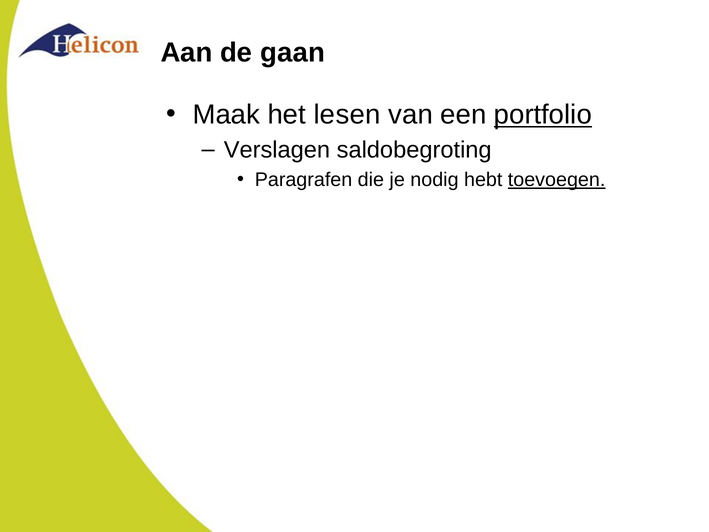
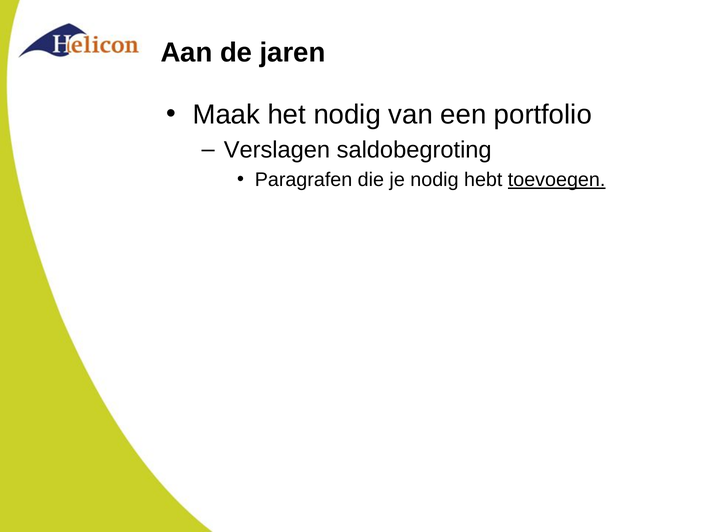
gaan: gaan -> jaren
het lesen: lesen -> nodig
portfolio underline: present -> none
